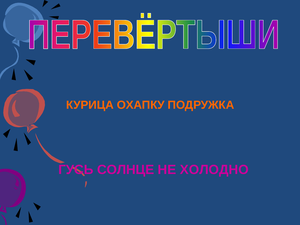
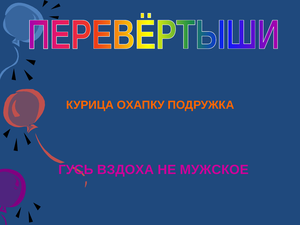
СОЛНЦЕ: СОЛНЦЕ -> ВЗДОХА
ХОЛОДНО: ХОЛОДНО -> МУЖСКОЕ
